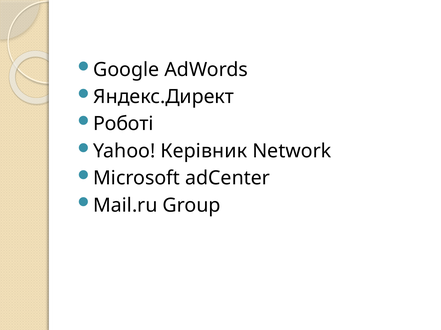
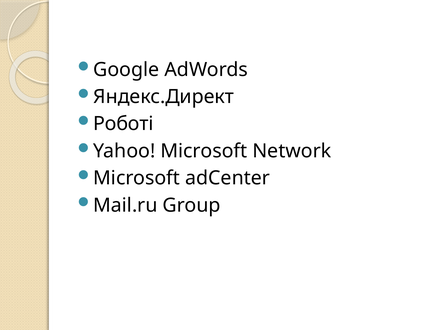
Yahoo Керівник: Керівник -> Microsoft
